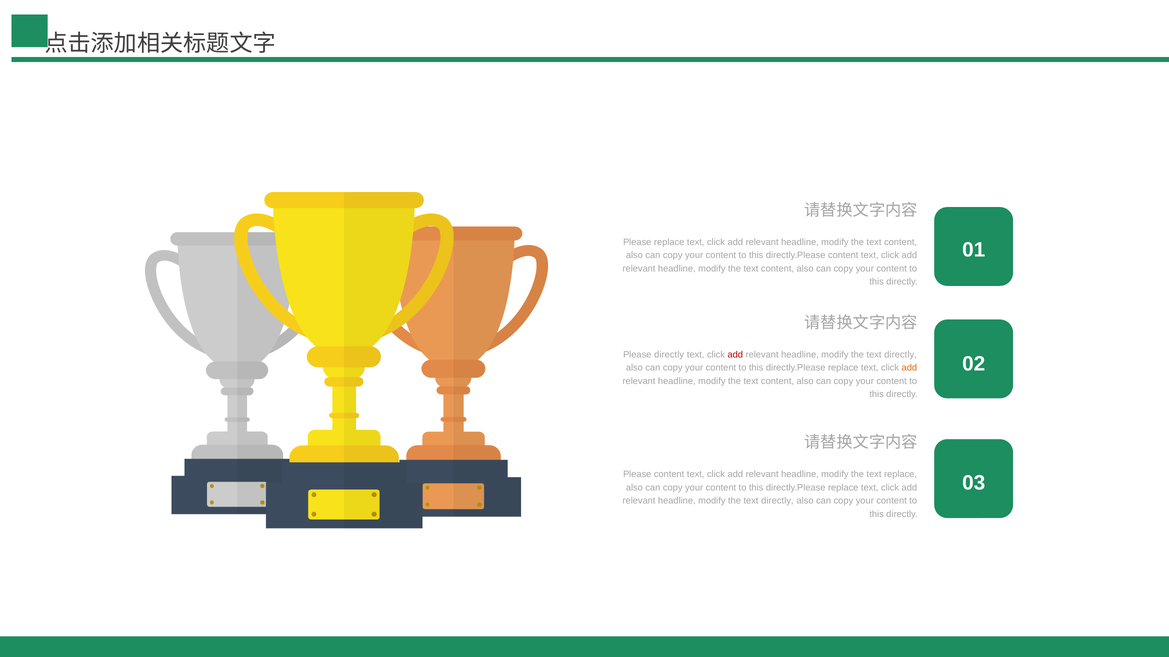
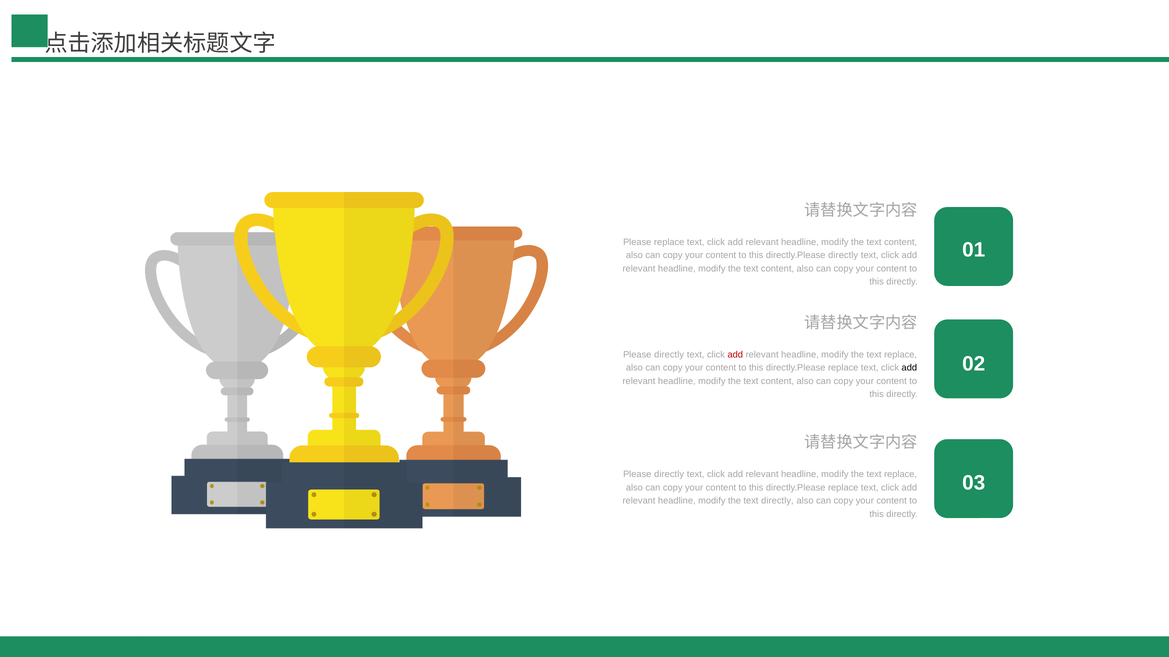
directly.Please content: content -> directly
directly at (901, 355): directly -> replace
add at (909, 368) colour: orange -> black
content at (669, 475): content -> directly
